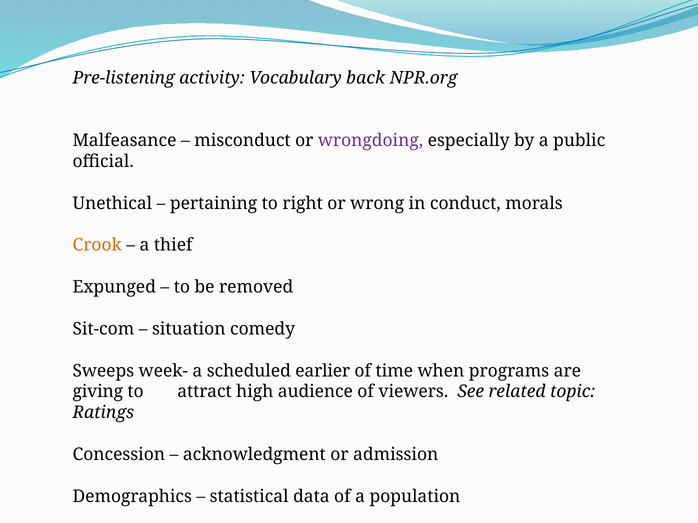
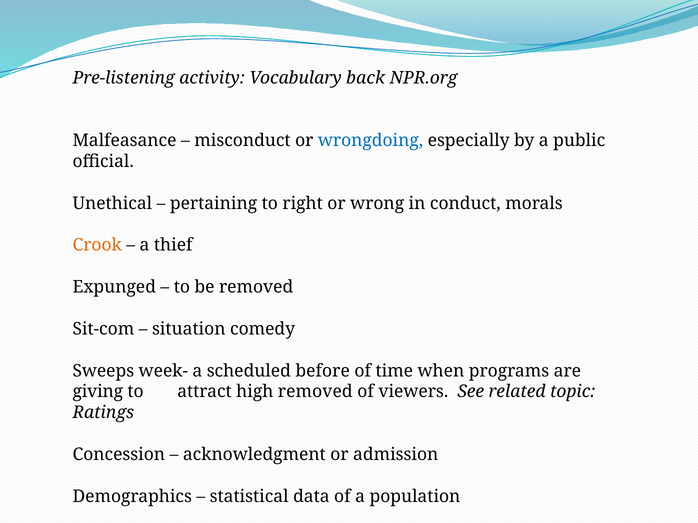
wrongdoing colour: purple -> blue
earlier: earlier -> before
high audience: audience -> removed
